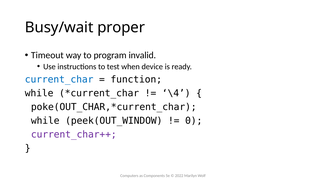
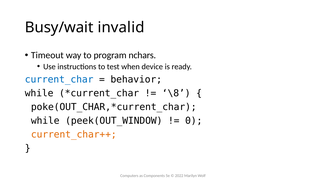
proper: proper -> invalid
invalid: invalid -> nchars
function: function -> behavior
\4: \4 -> \8
current_char++ colour: purple -> orange
